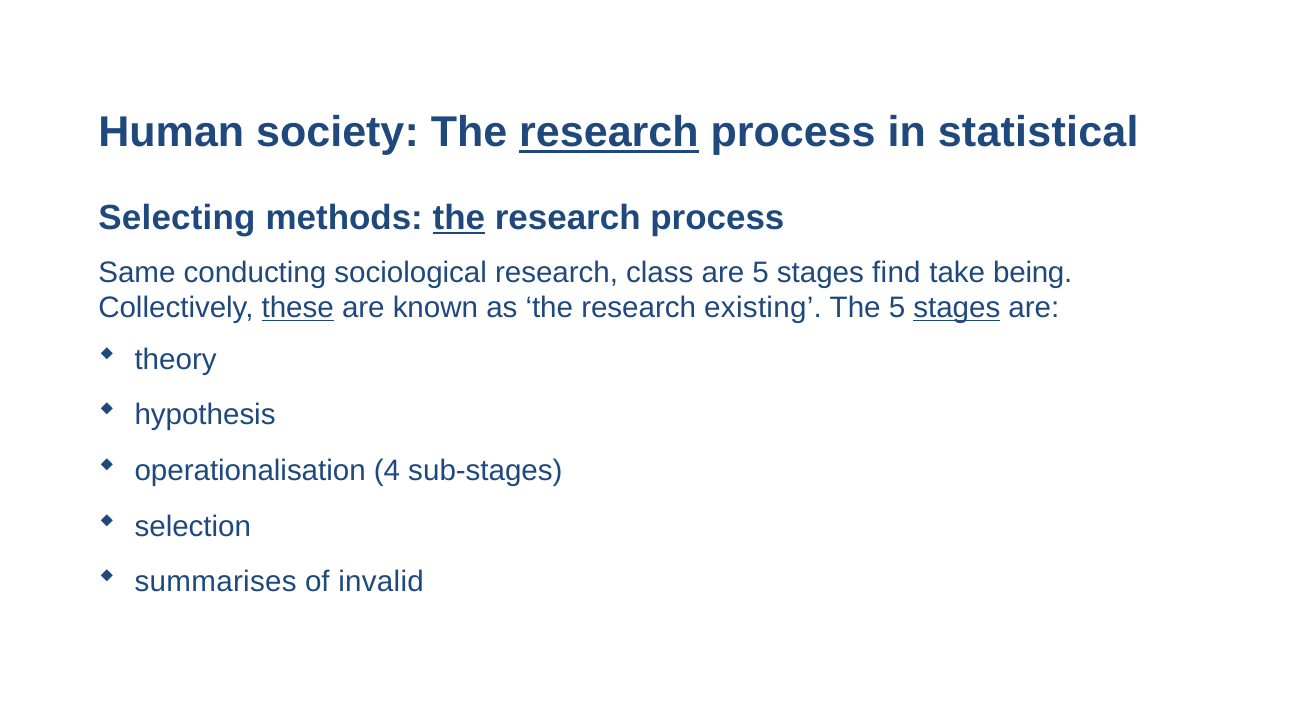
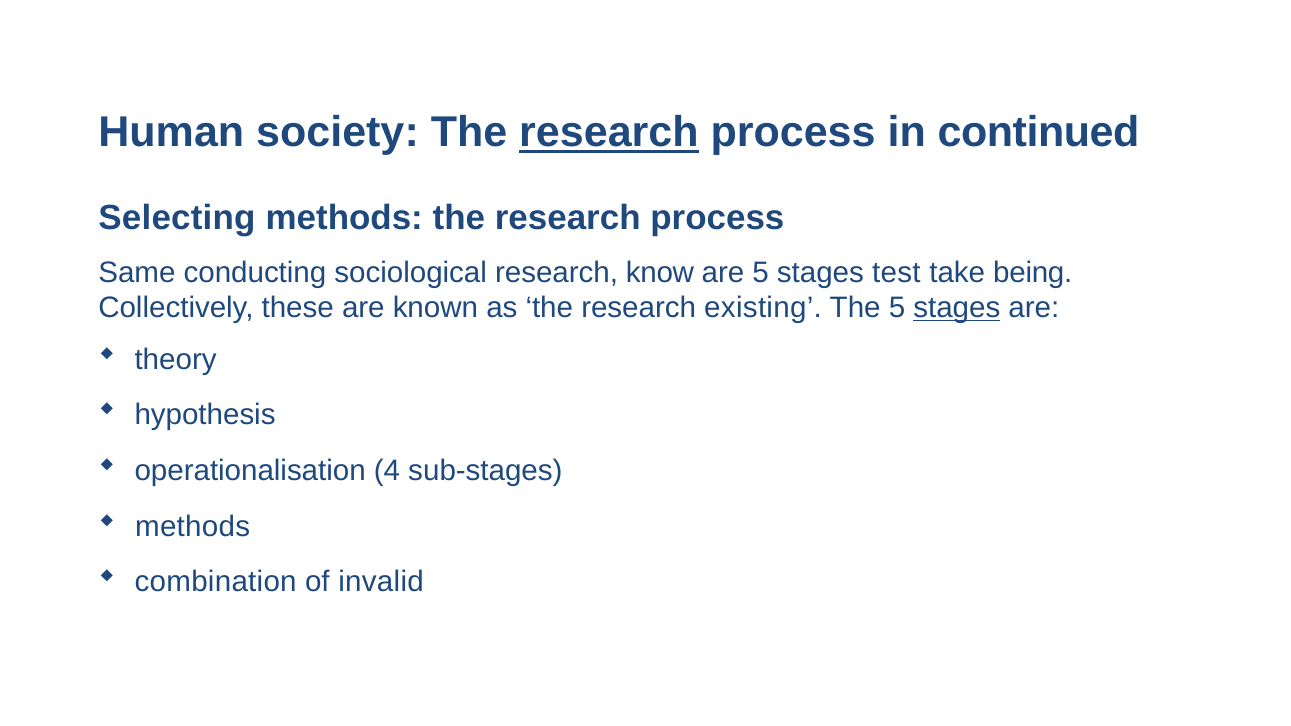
statistical: statistical -> continued
the at (459, 218) underline: present -> none
class: class -> know
find: find -> test
these underline: present -> none
selection at (193, 526): selection -> methods
summarises: summarises -> combination
